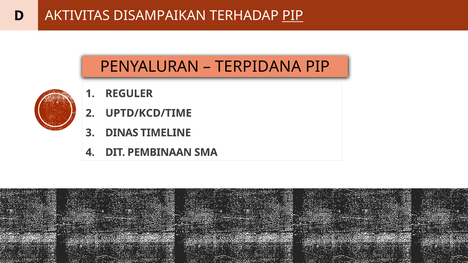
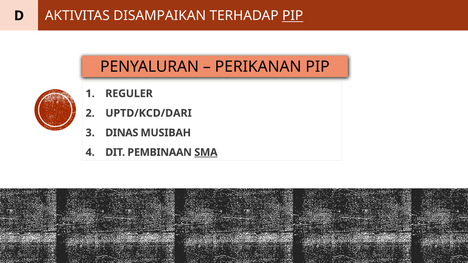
TERPIDANA: TERPIDANA -> PERIKANAN
UPTD/KCD/TIME: UPTD/KCD/TIME -> UPTD/KCD/DARI
TIMELINE: TIMELINE -> MUSIBAH
SMA underline: none -> present
